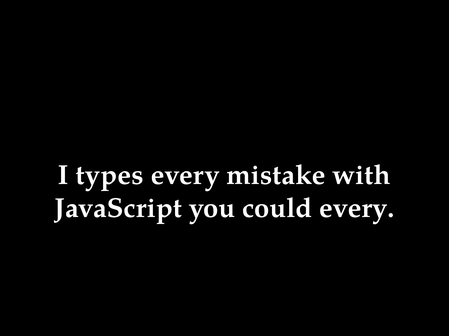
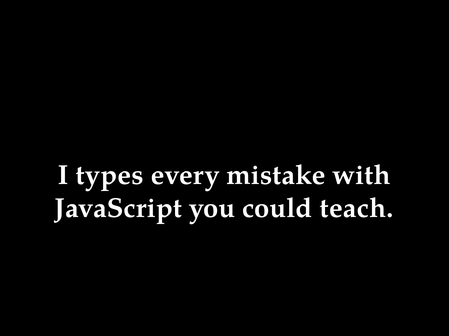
could every: every -> teach
